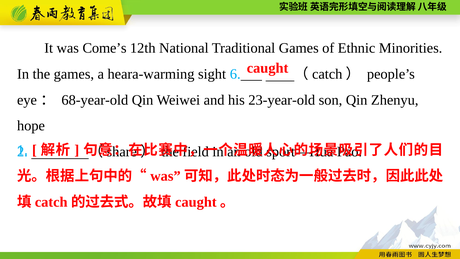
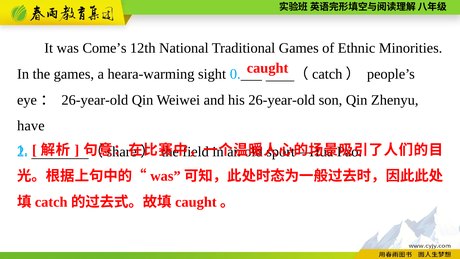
6: 6 -> 0
68-year-old at (95, 100): 68-year-old -> 26-year-old
his 23-year-old: 23-year-old -> 26-year-old
hope: hope -> have
